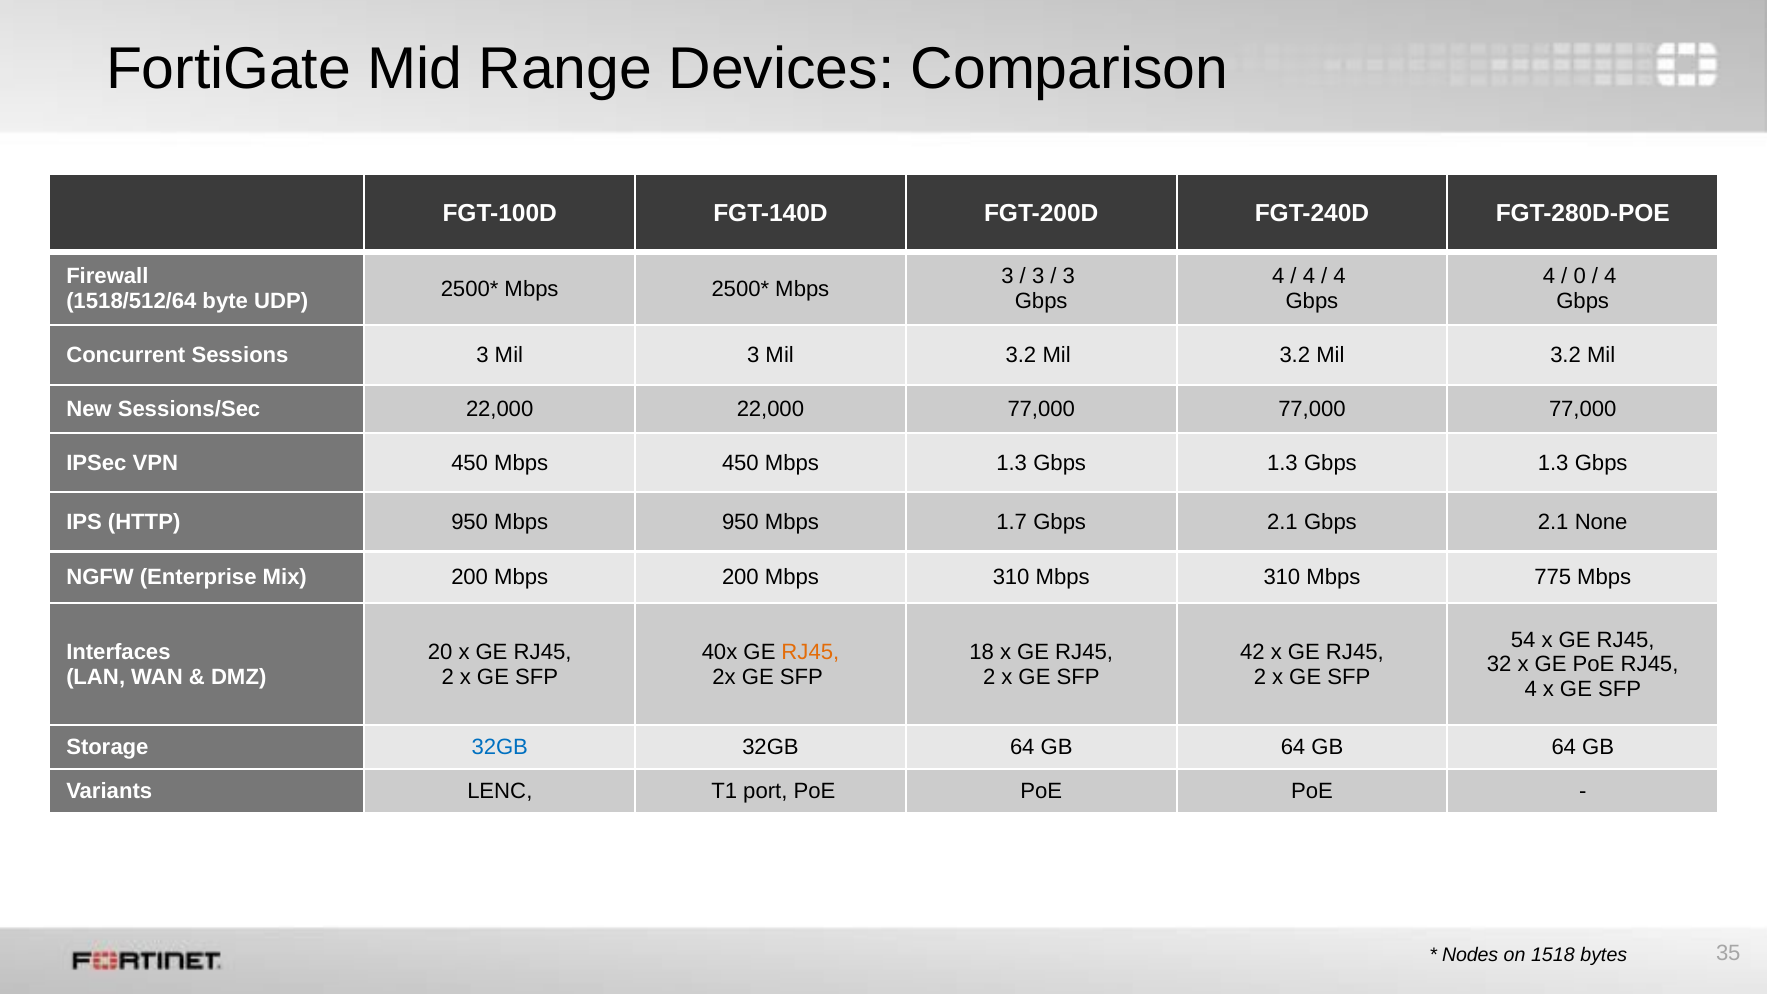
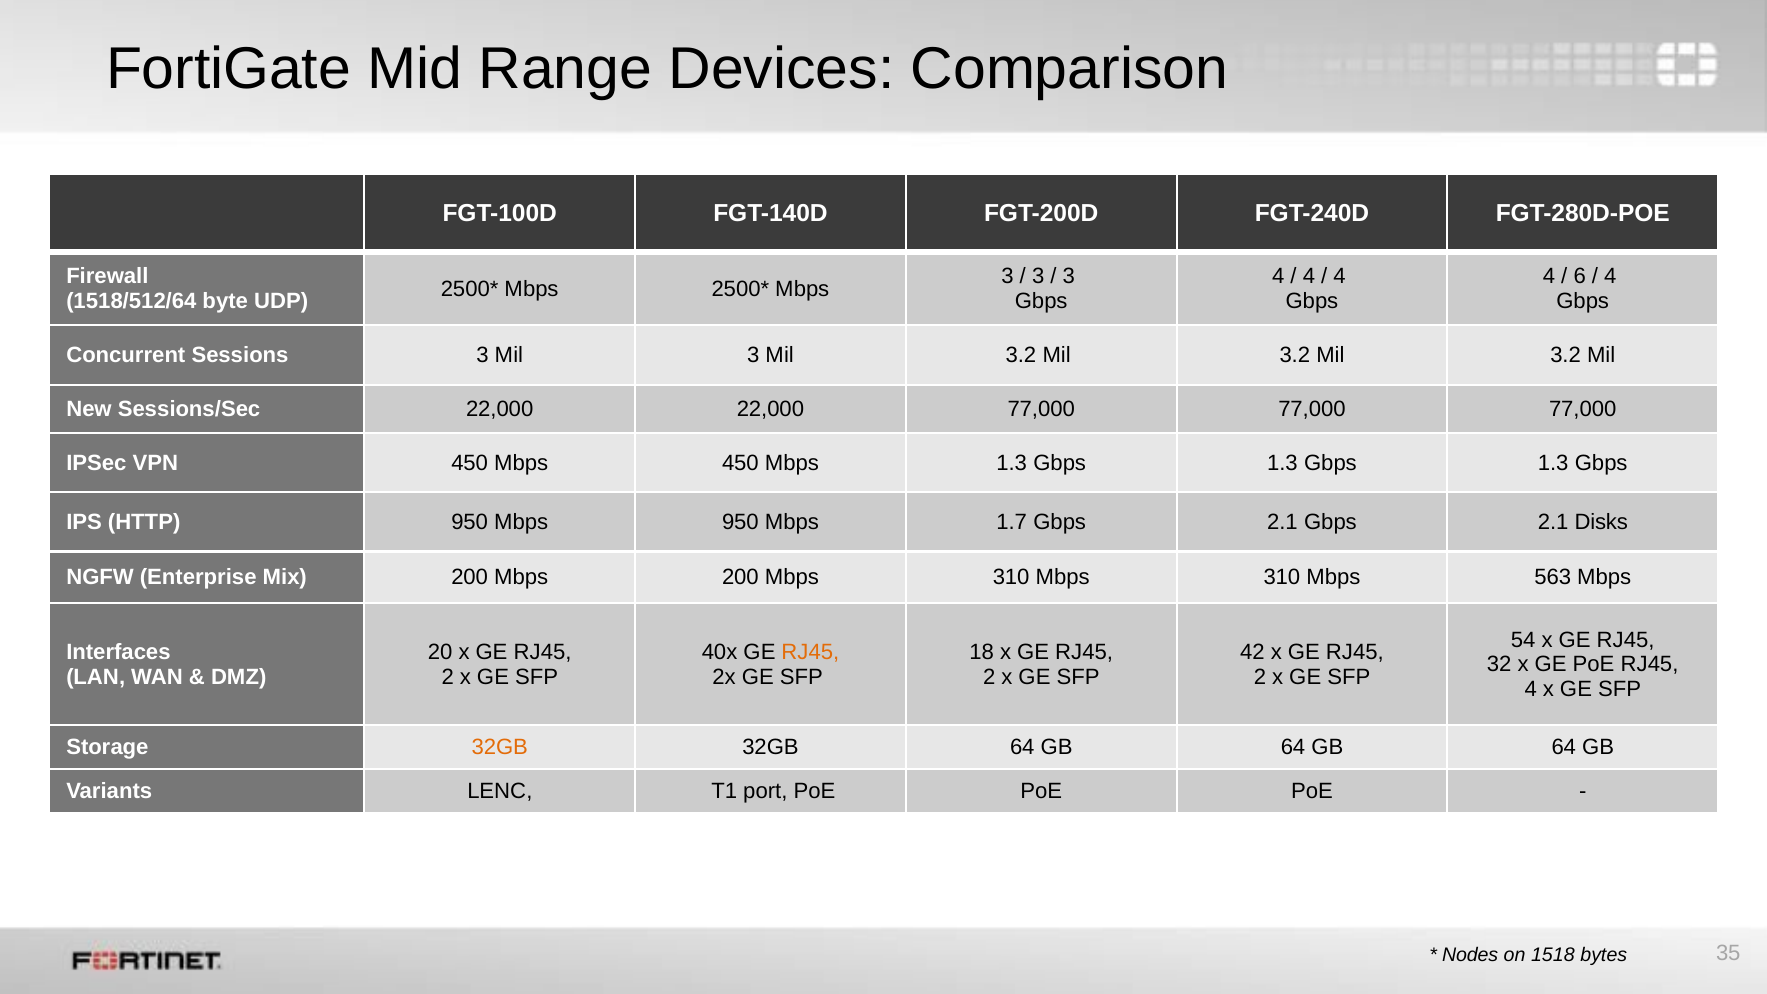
0: 0 -> 6
None: None -> Disks
775: 775 -> 563
32GB at (500, 747) colour: blue -> orange
